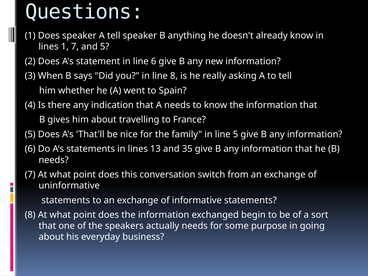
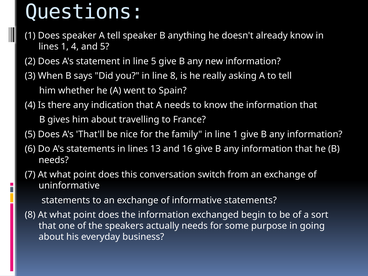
1 7: 7 -> 4
line 6: 6 -> 5
line 5: 5 -> 1
35: 35 -> 16
